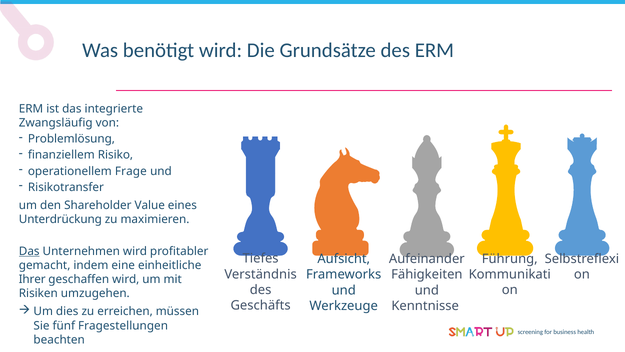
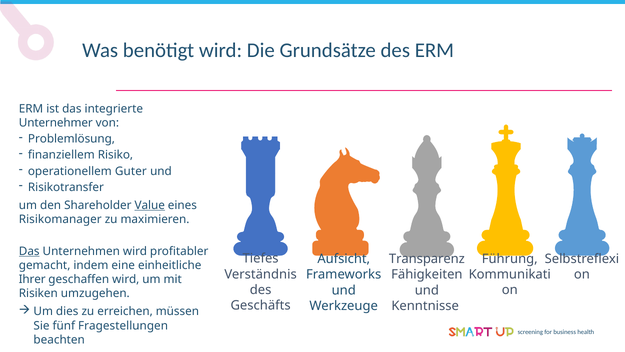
Zwangsläufig: Zwangsläufig -> Unternehmer
Frage: Frage -> Guter
Value underline: none -> present
Unterdrückung: Unterdrückung -> Risikomanager
Aufeinander: Aufeinander -> Transparenz
